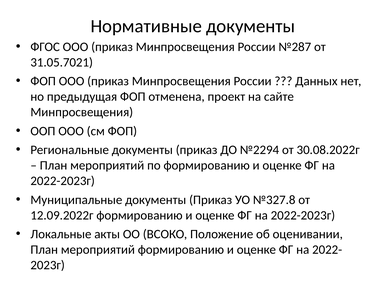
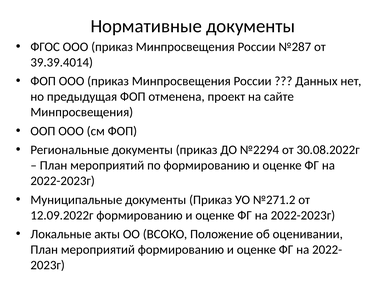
31.05.7021: 31.05.7021 -> 39.39.4014
№327.8: №327.8 -> №271.2
